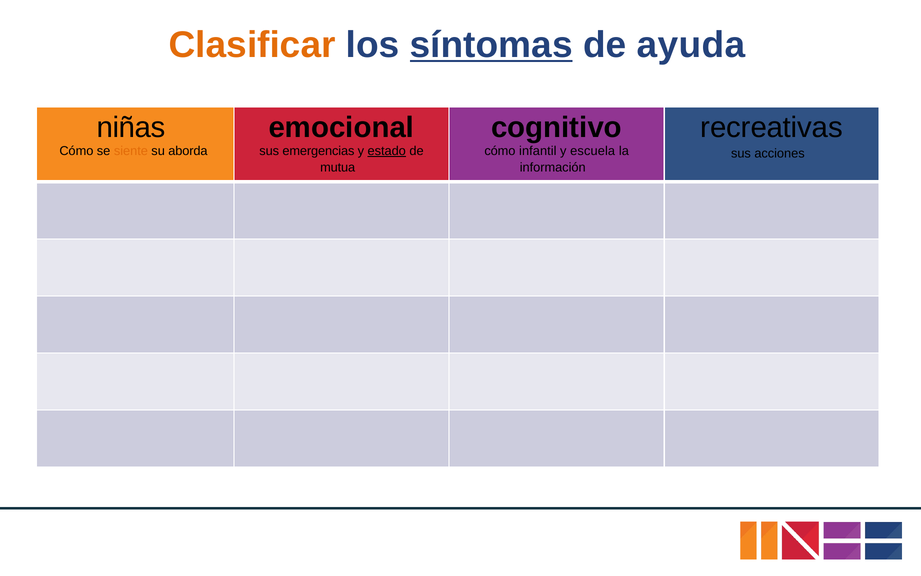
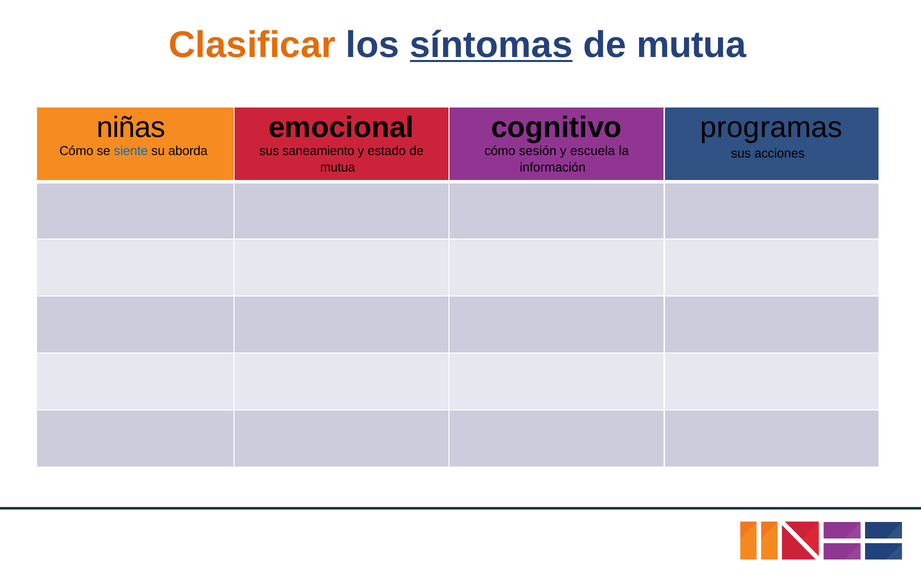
ayuda at (691, 45): ayuda -> mutua
recreativas: recreativas -> programas
siente colour: orange -> blue
emergencias: emergencias -> saneamiento
estado underline: present -> none
infantil: infantil -> sesión
